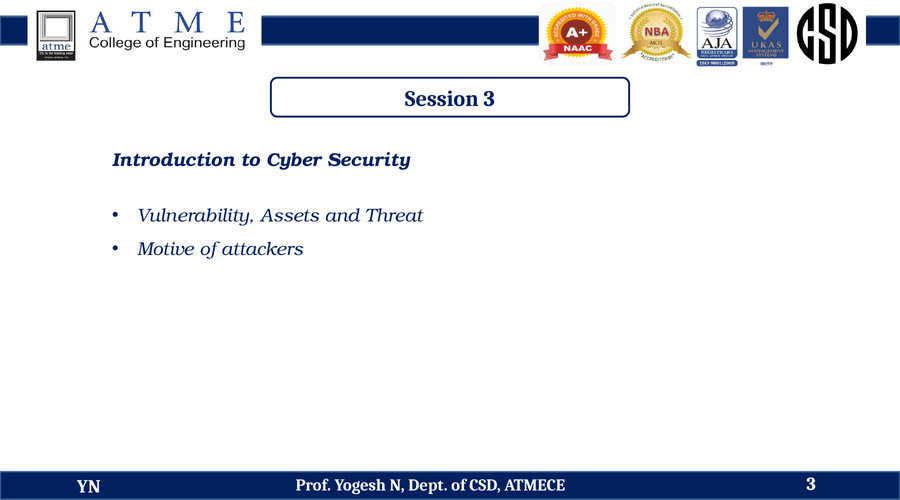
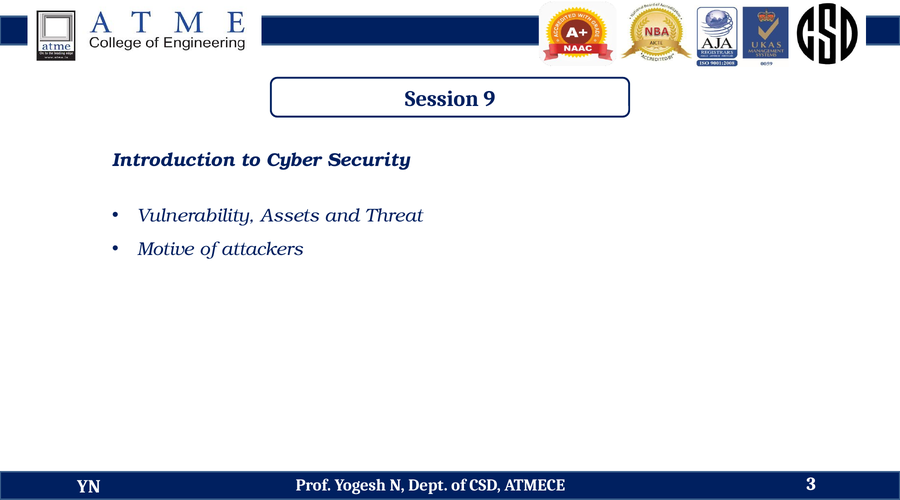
Session 3: 3 -> 9
